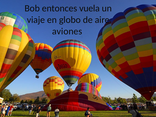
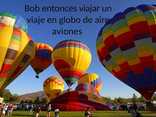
vuela: vuela -> viajar
